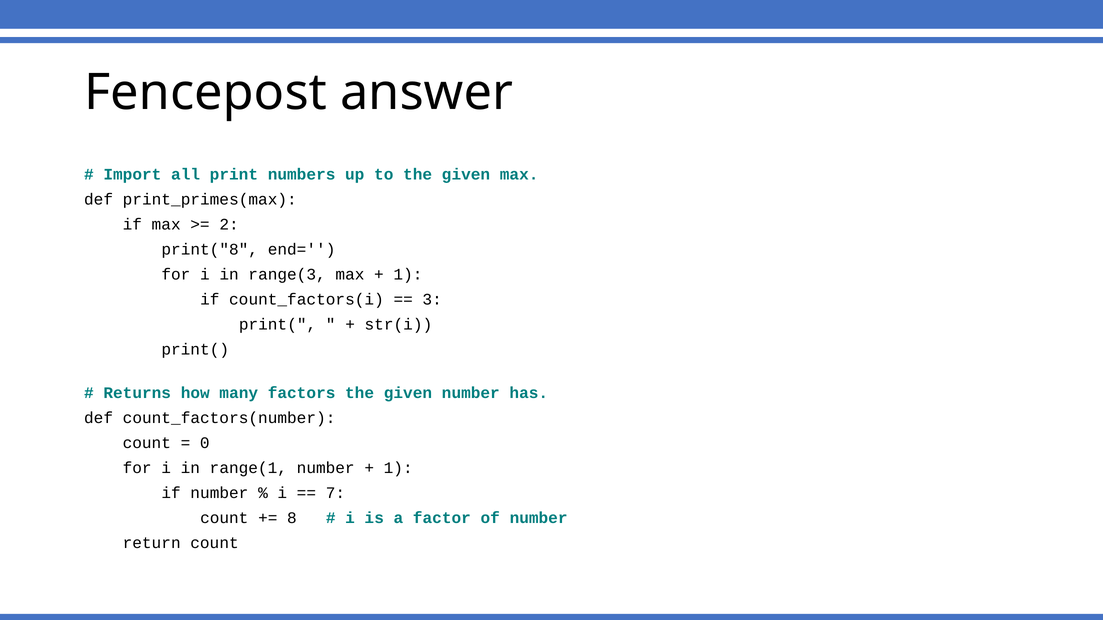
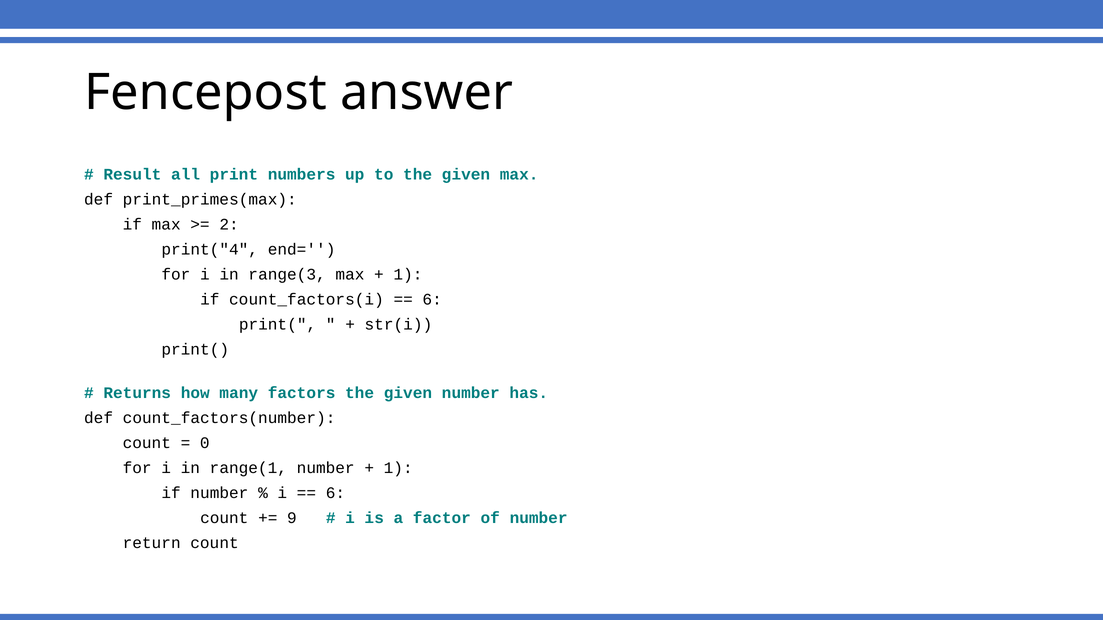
Import: Import -> Result
print("8: print("8 -> print("4
3 at (432, 300): 3 -> 6
7 at (335, 493): 7 -> 6
8: 8 -> 9
